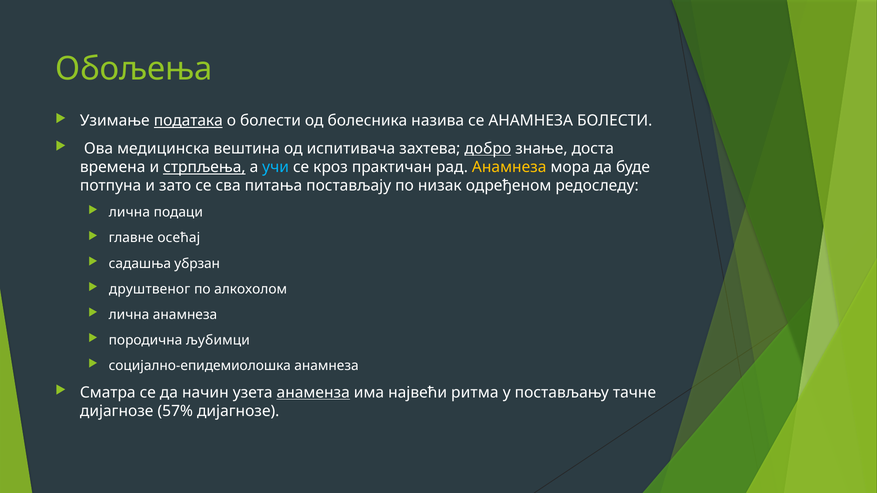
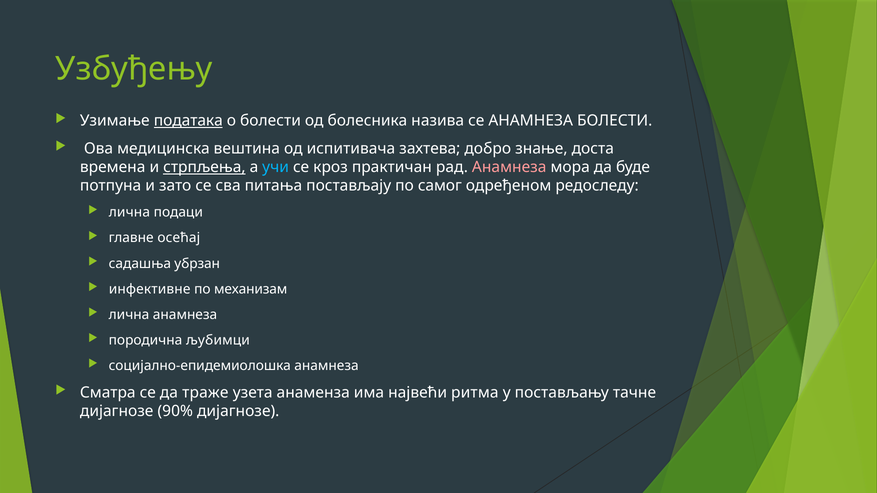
Обољења: Обољења -> Узбуђењу
добро underline: present -> none
Анамнеза at (509, 167) colour: yellow -> pink
низак: низак -> самог
друштвеног: друштвеног -> инфективне
алкохолом: алкохолом -> механизам
начин: начин -> траже
анаменза underline: present -> none
57%: 57% -> 90%
